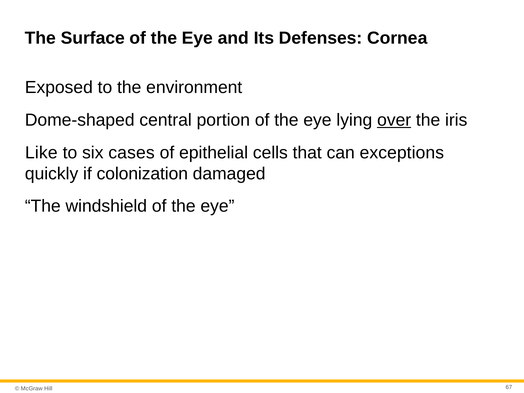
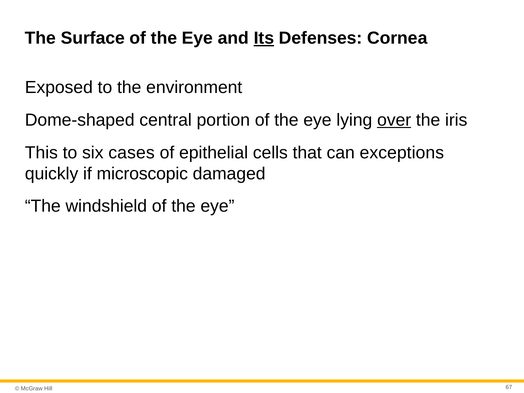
Its underline: none -> present
Like: Like -> This
colonization: colonization -> microscopic
